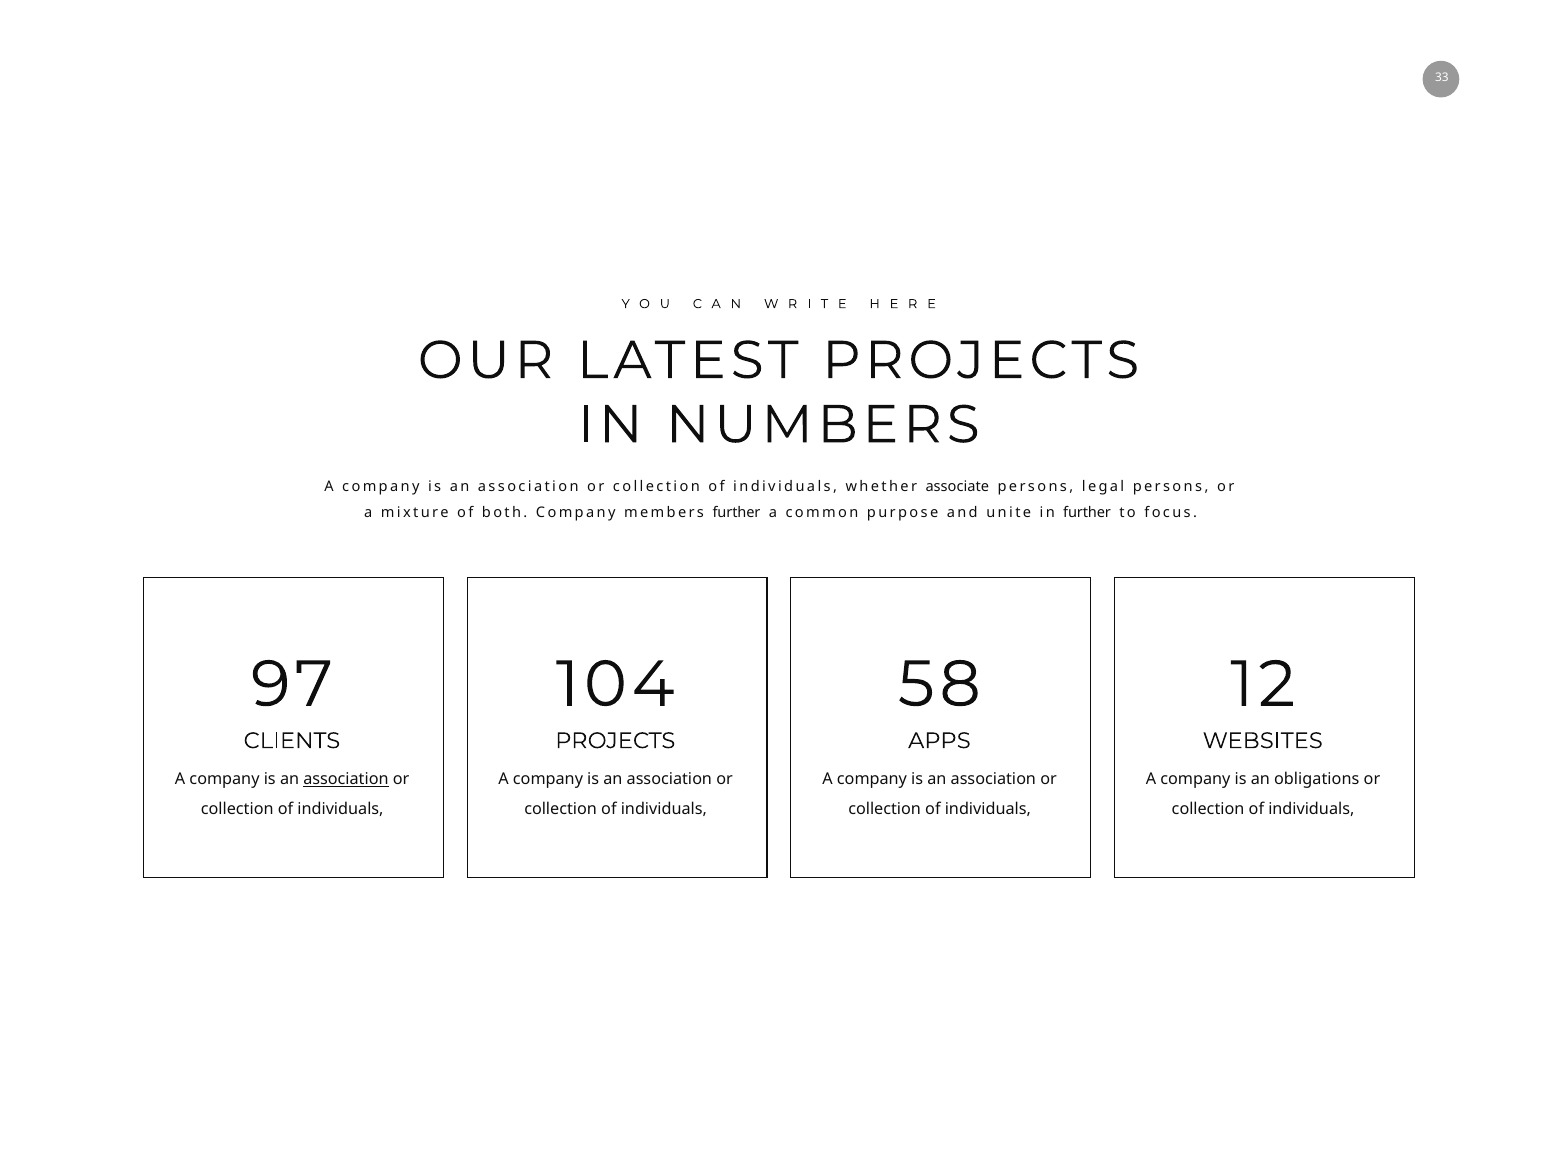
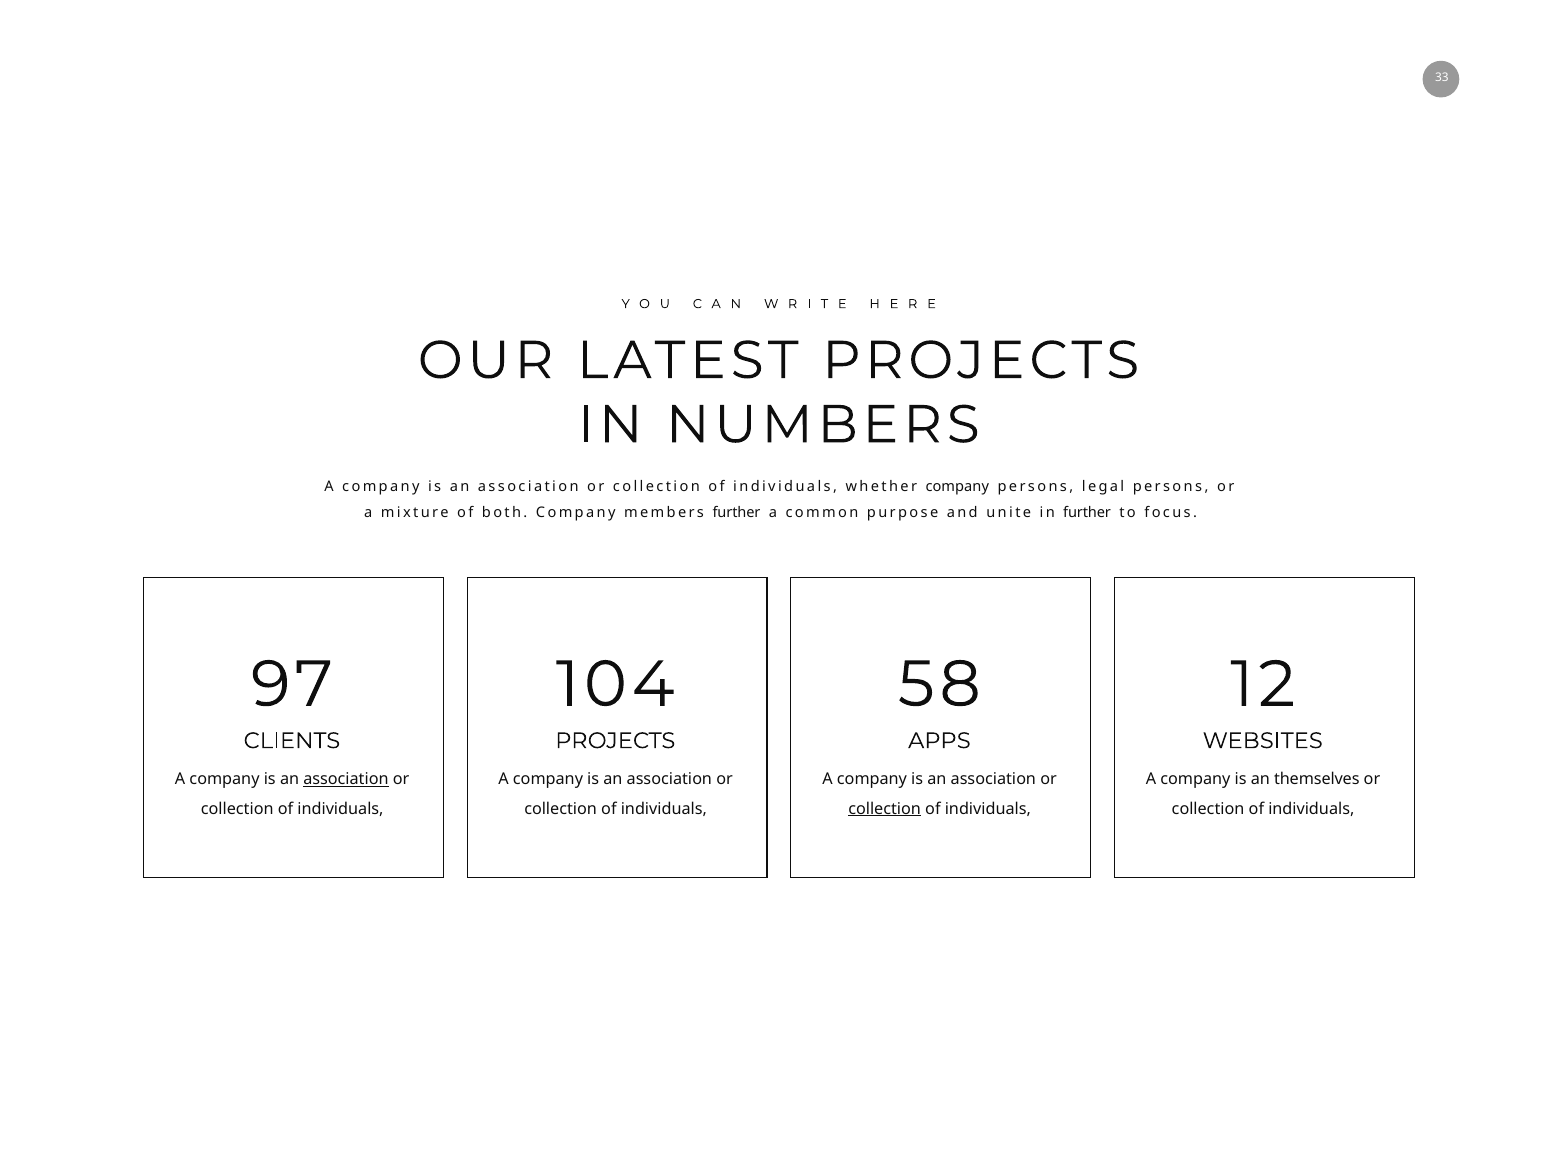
whether associate: associate -> company
obligations: obligations -> themselves
collection at (885, 808) underline: none -> present
